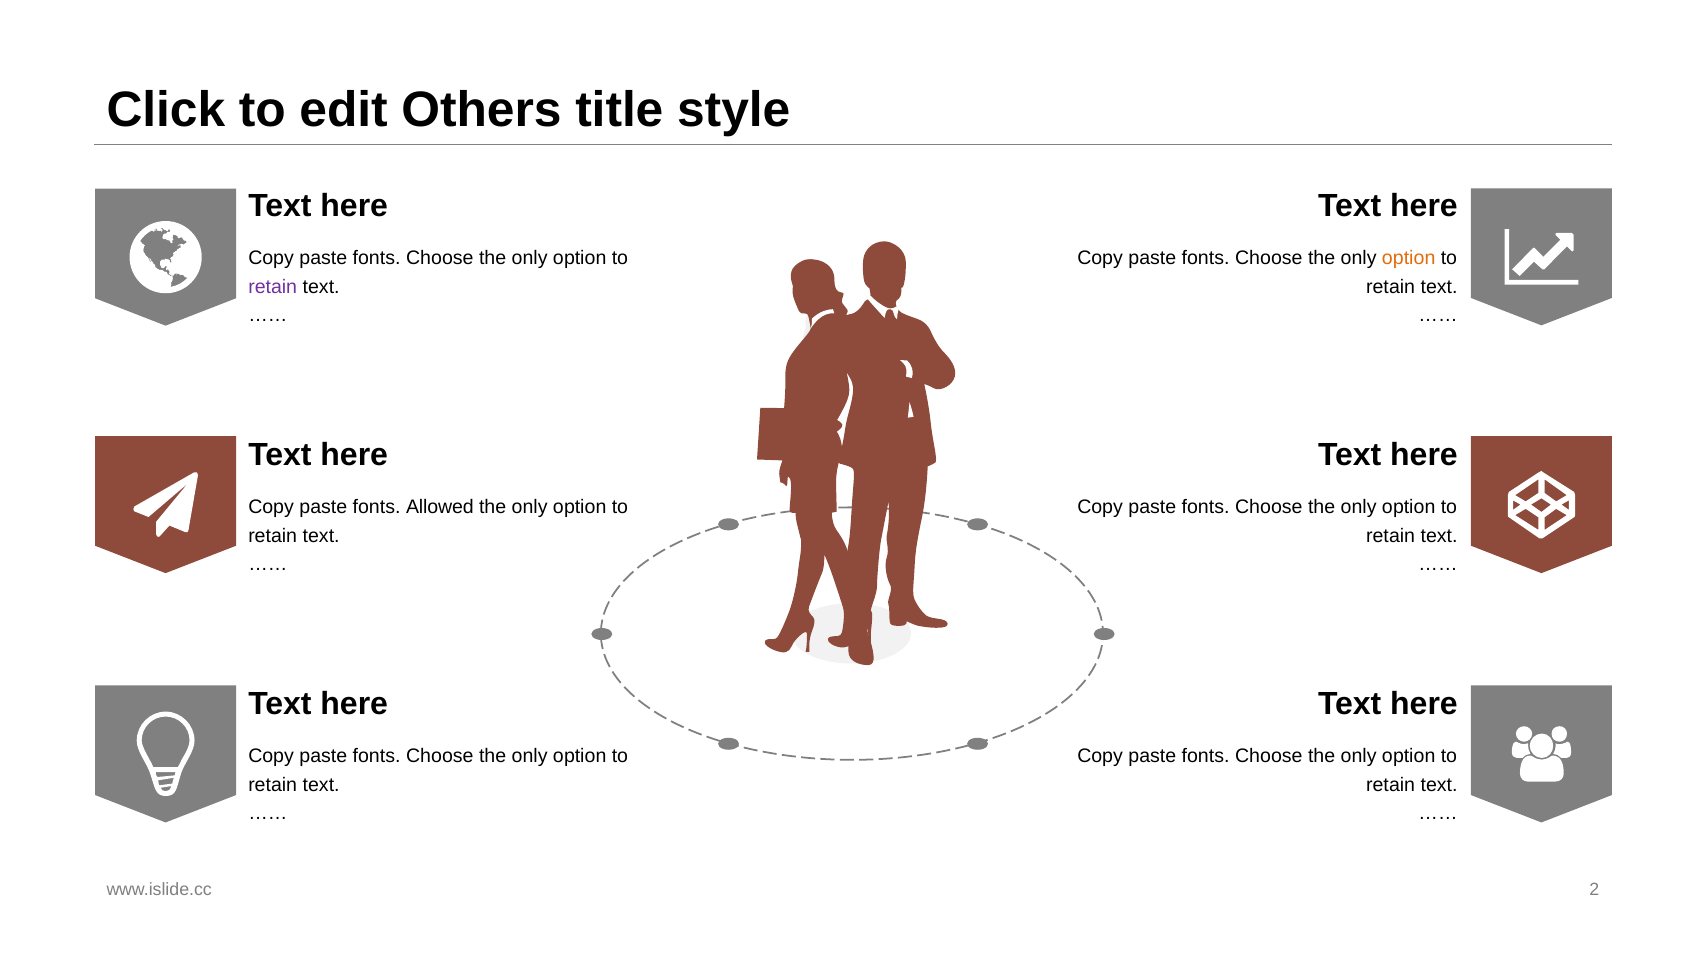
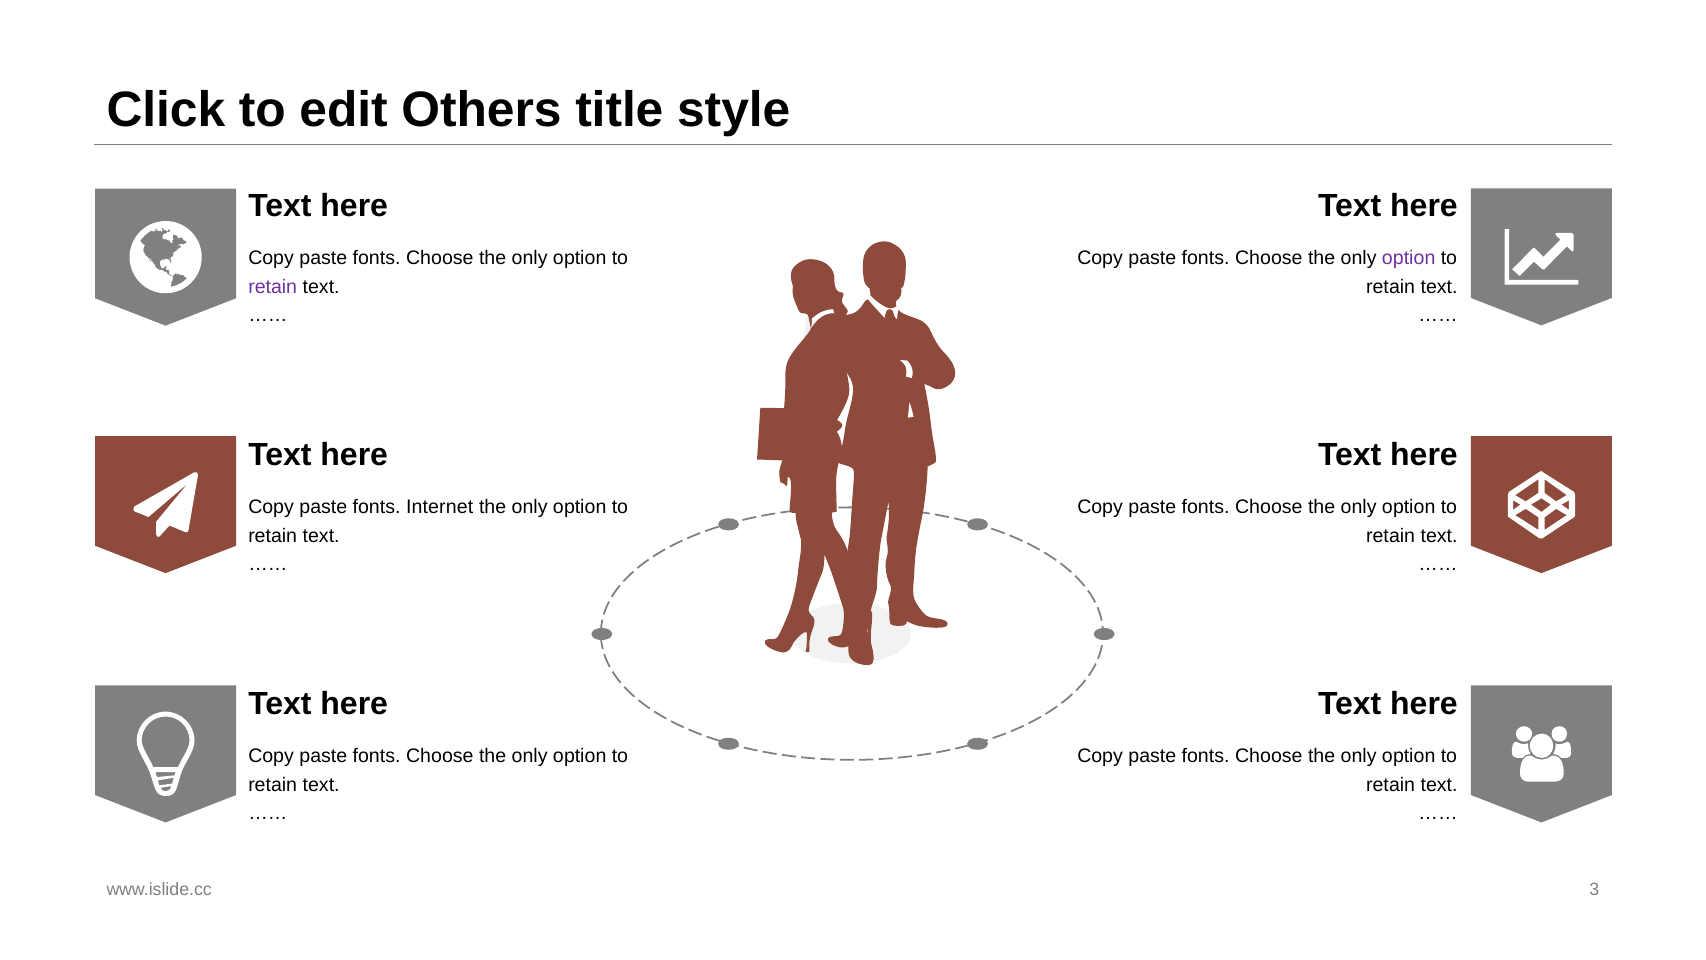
option at (1409, 258) colour: orange -> purple
Allowed: Allowed -> Internet
2: 2 -> 3
